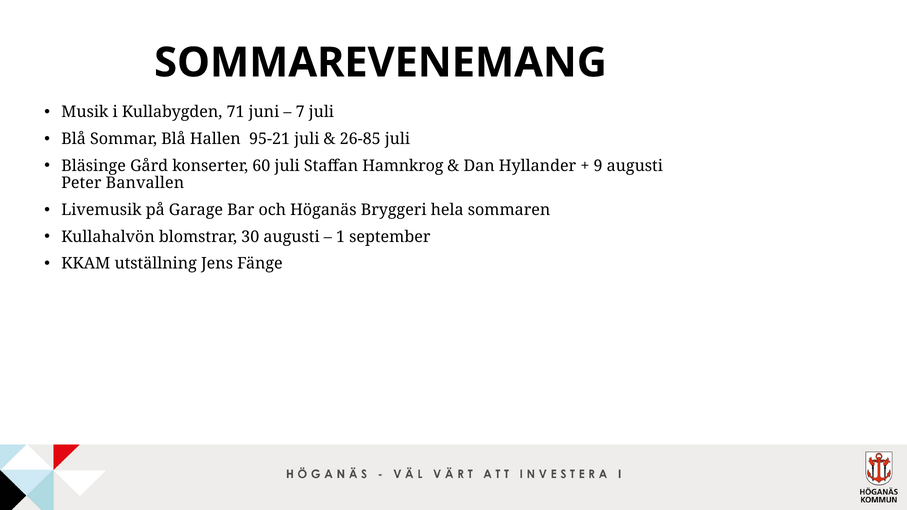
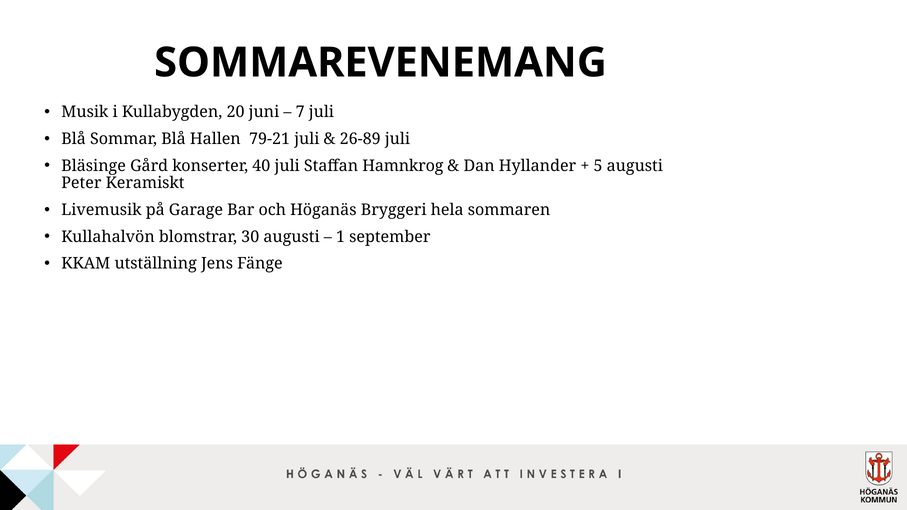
71: 71 -> 20
95-21: 95-21 -> 79-21
26-85: 26-85 -> 26-89
60: 60 -> 40
9: 9 -> 5
Banvallen: Banvallen -> Keramiskt
